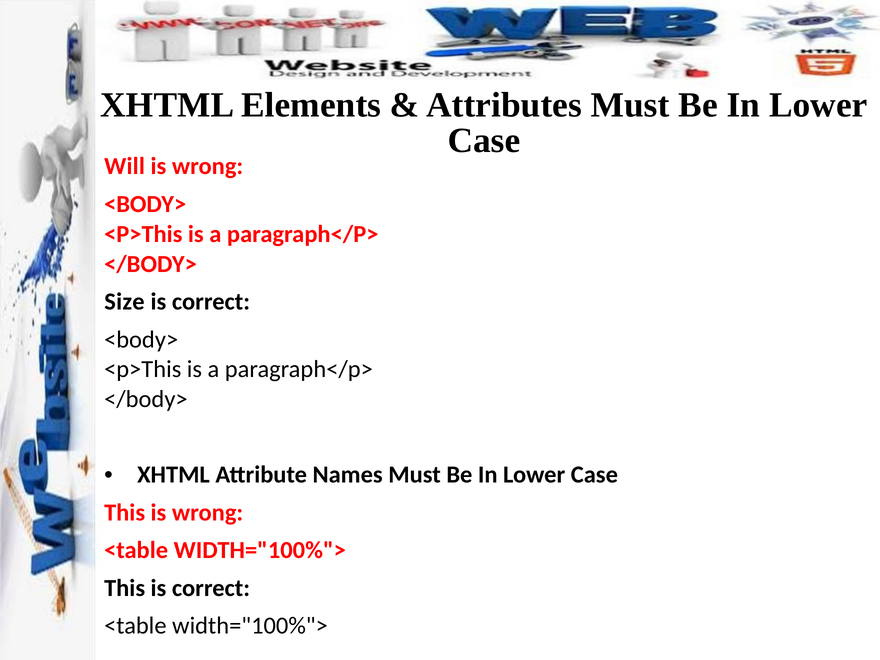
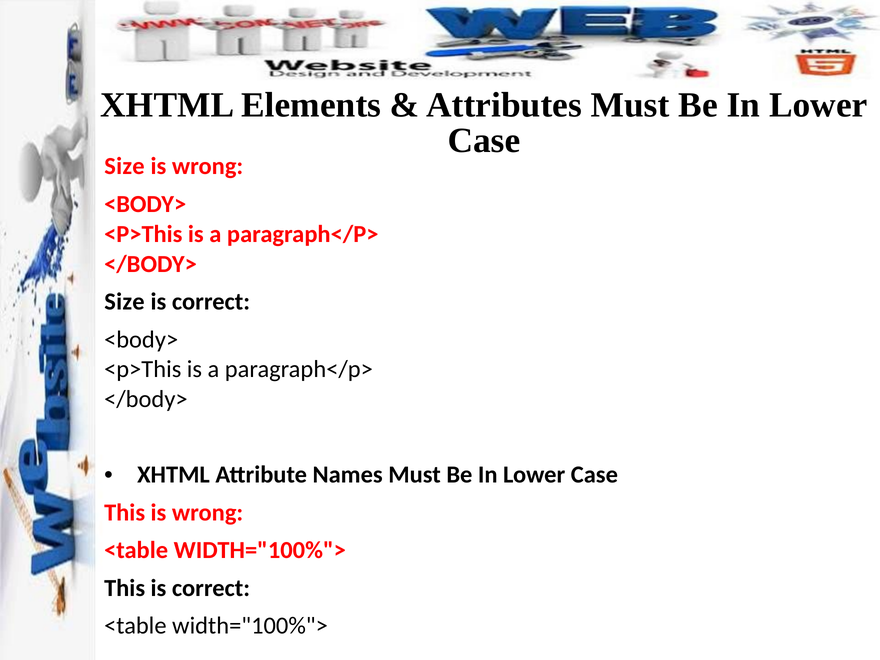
Will at (125, 166): Will -> Size
